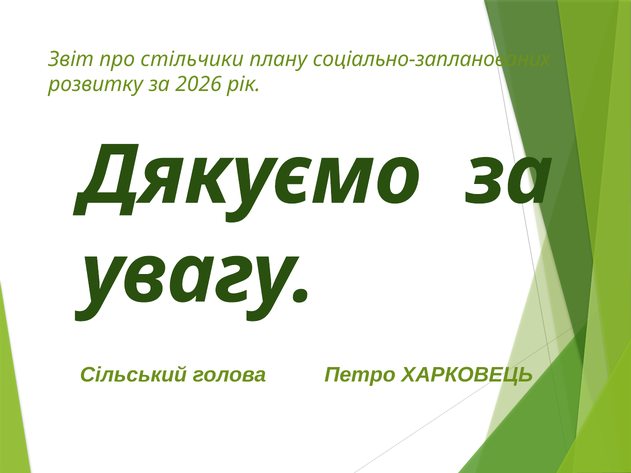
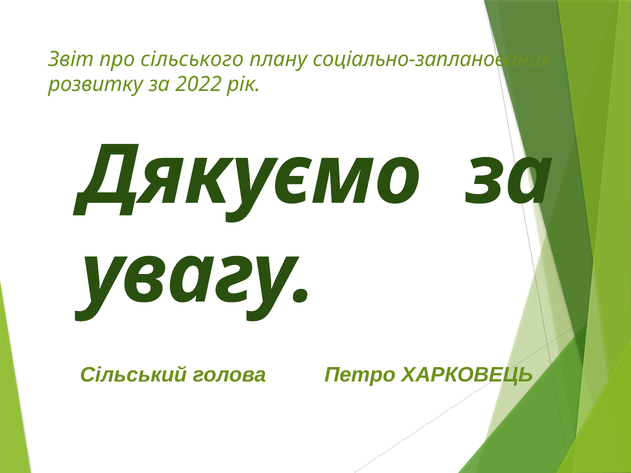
стільчики: стільчики -> сільського
2026: 2026 -> 2022
